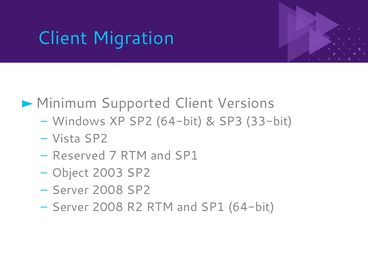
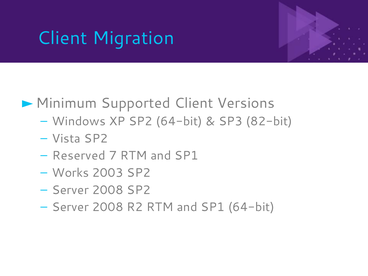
33-bit: 33-bit -> 82-bit
Object: Object -> Works
